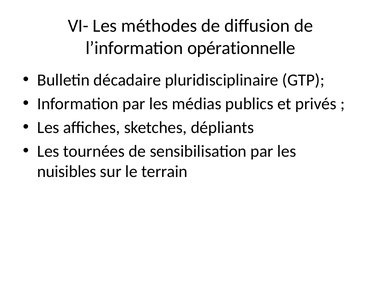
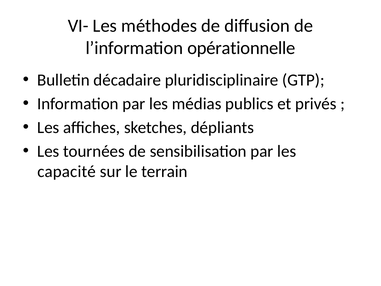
nuisibles: nuisibles -> capacité
